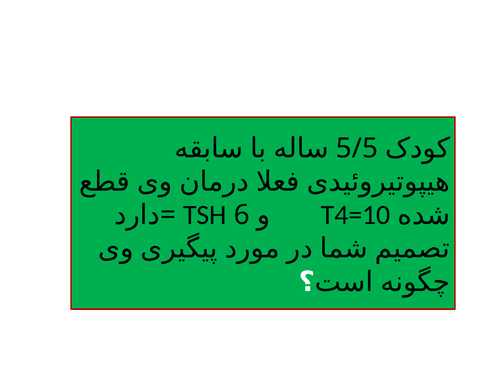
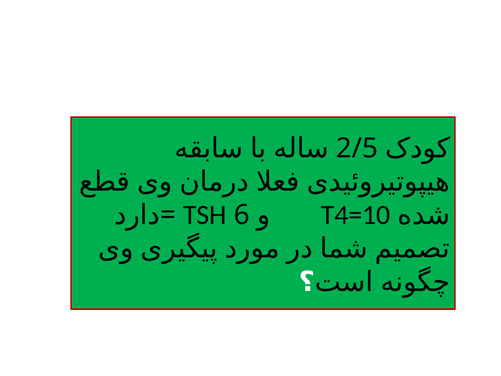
5/5: 5/5 -> 2/5
